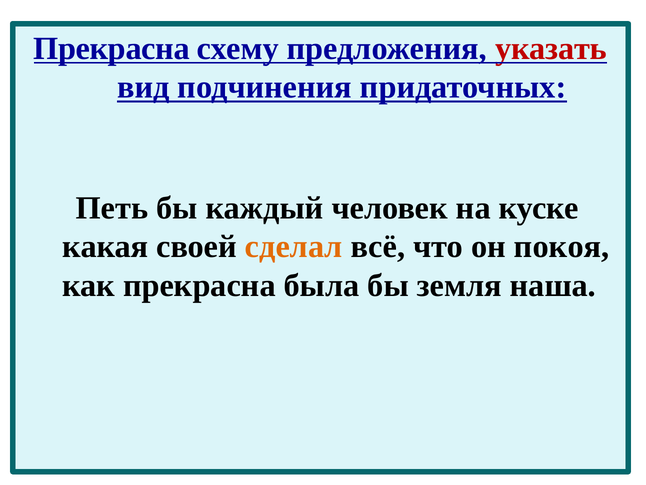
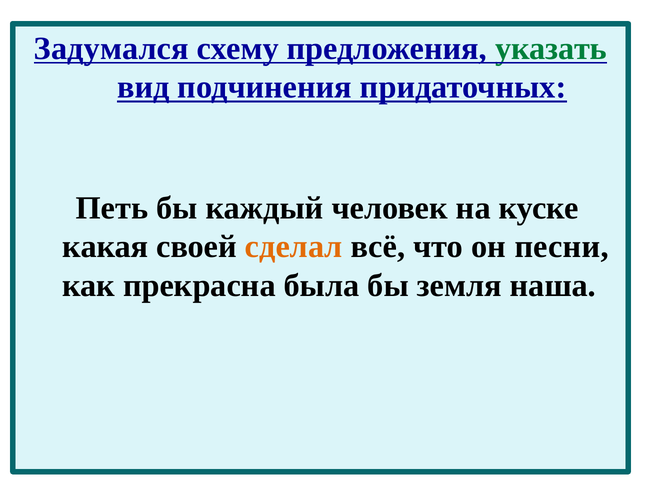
Прекрасна at (112, 48): Прекрасна -> Задумался
указать colour: red -> green
покоя: покоя -> песни
